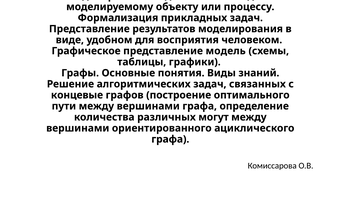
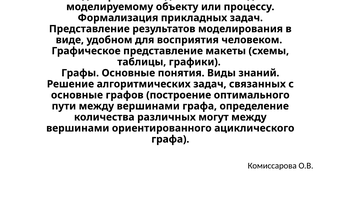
модель: модель -> макеты
концевые at (77, 95): концевые -> основные
